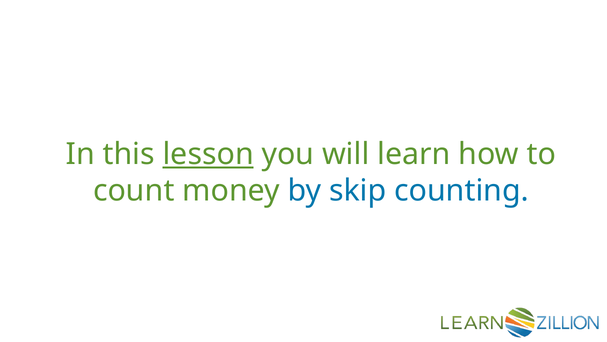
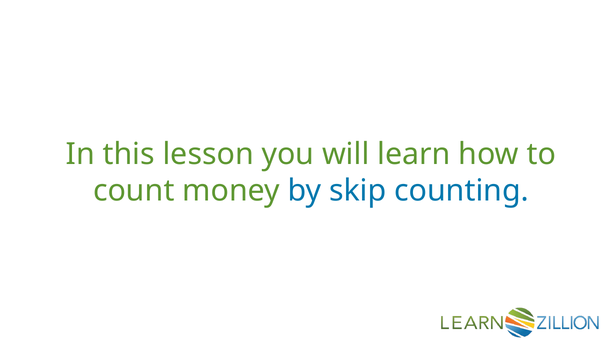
lesson underline: present -> none
